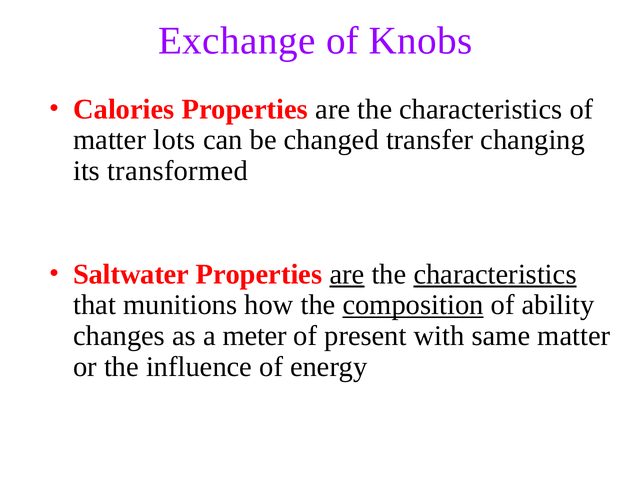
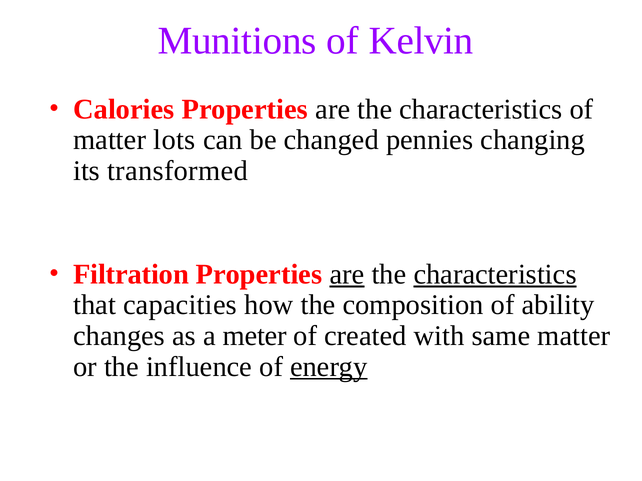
Exchange: Exchange -> Munitions
Knobs: Knobs -> Kelvin
transfer: transfer -> pennies
Saltwater: Saltwater -> Filtration
munitions: munitions -> capacities
composition underline: present -> none
present: present -> created
energy underline: none -> present
